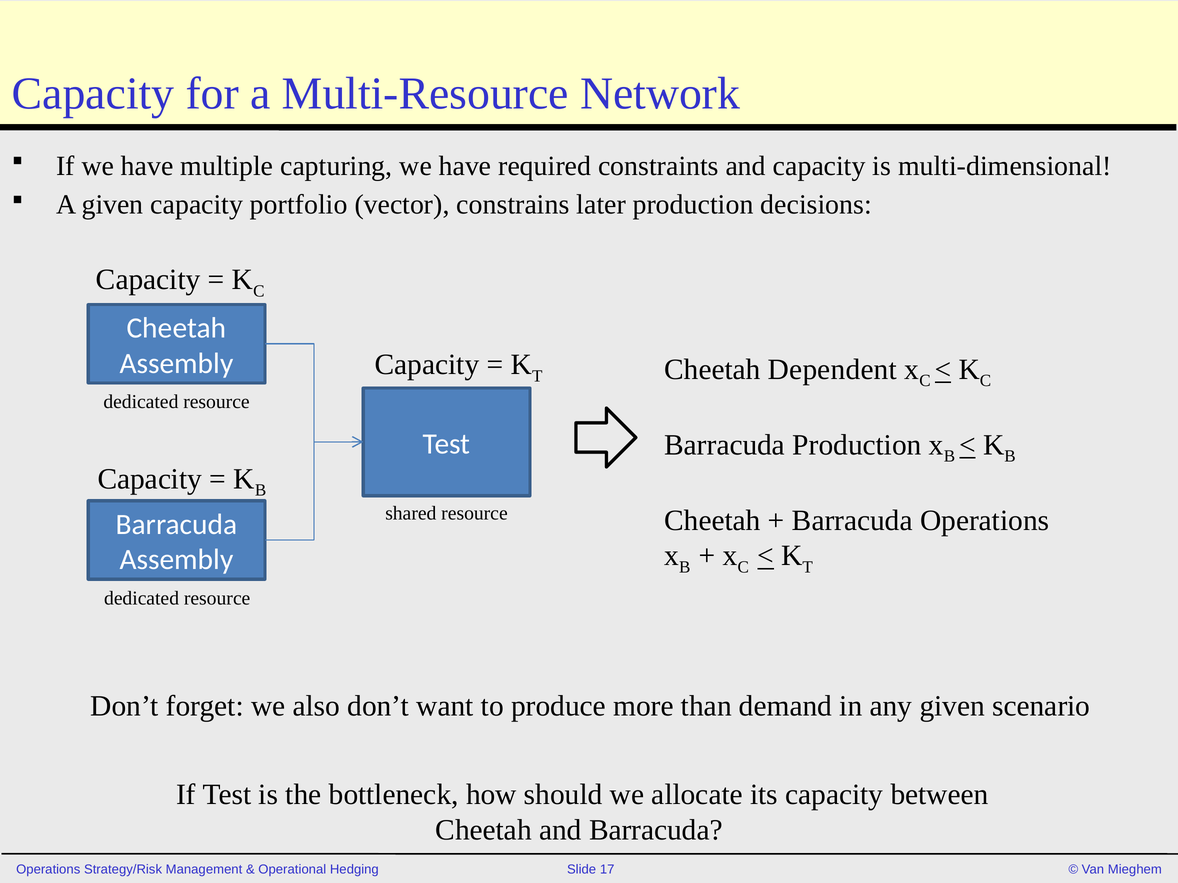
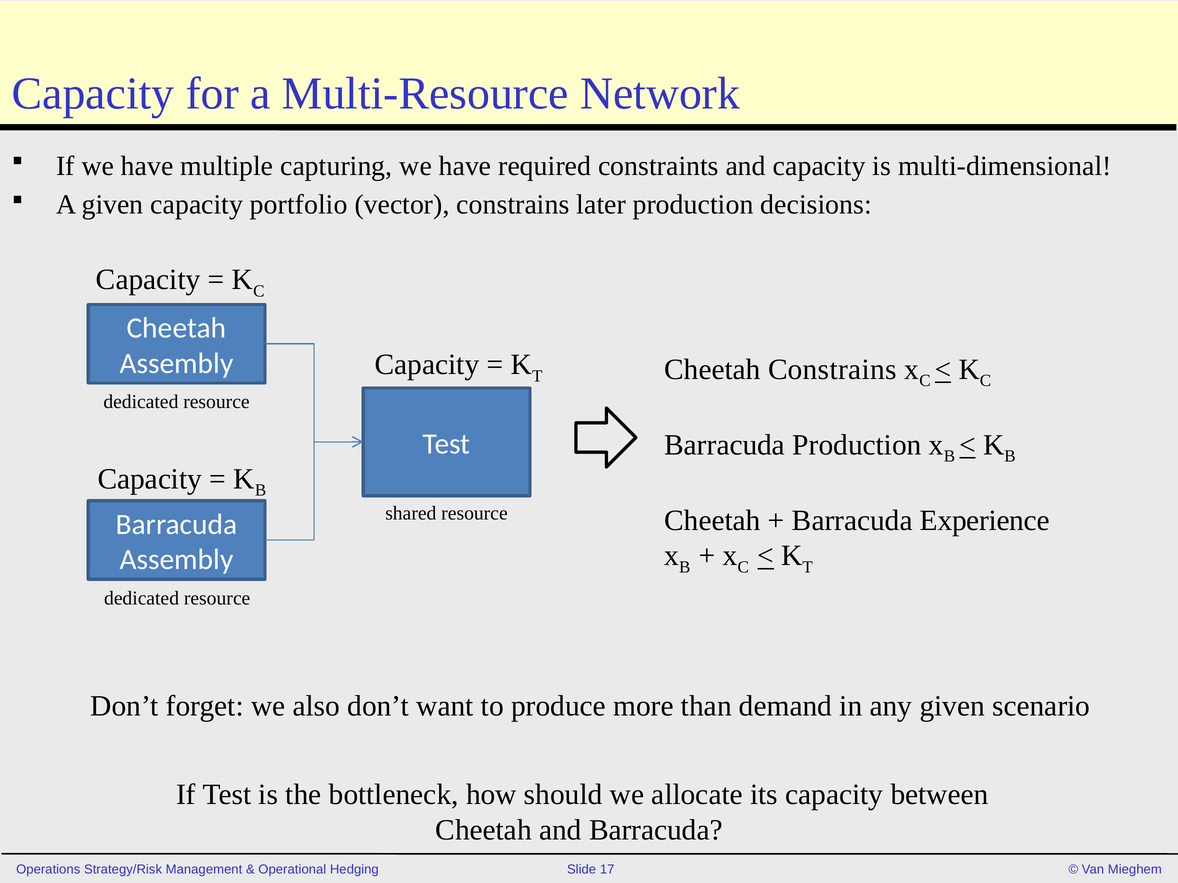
Cheetah Dependent: Dependent -> Constrains
Barracuda Operations: Operations -> Experience
